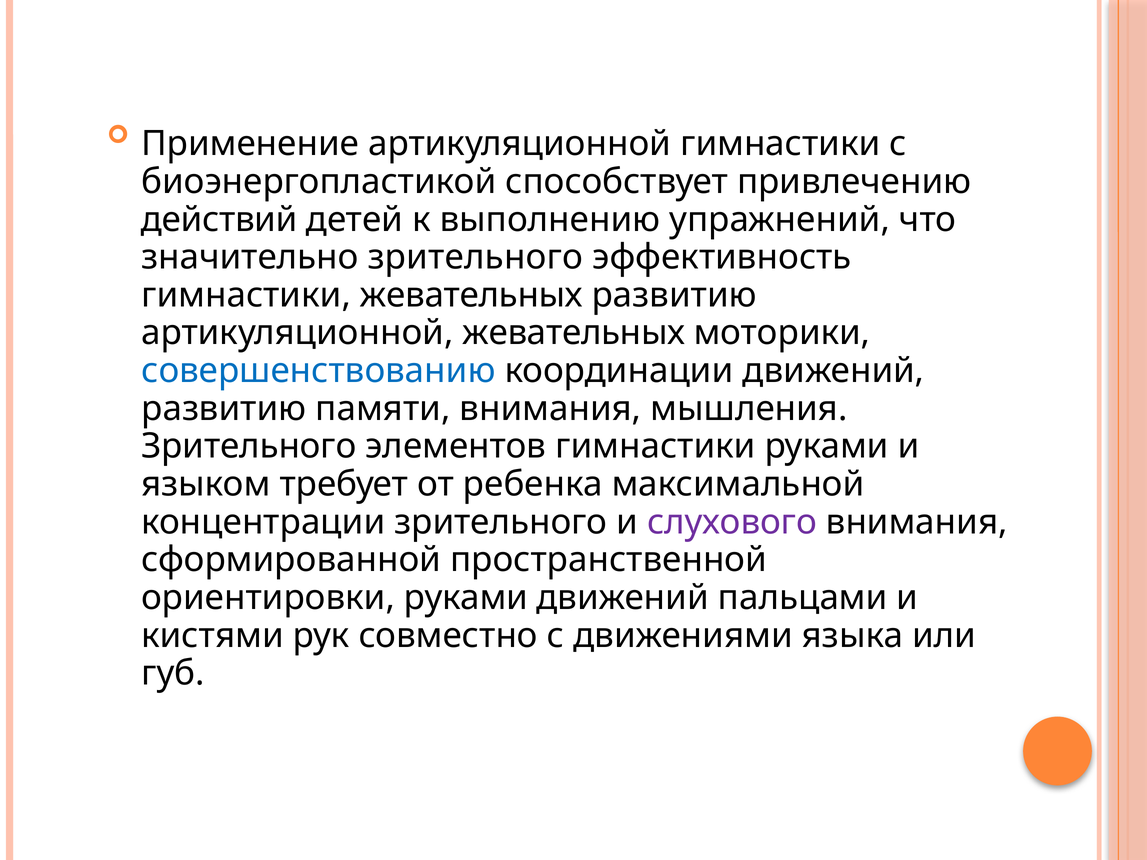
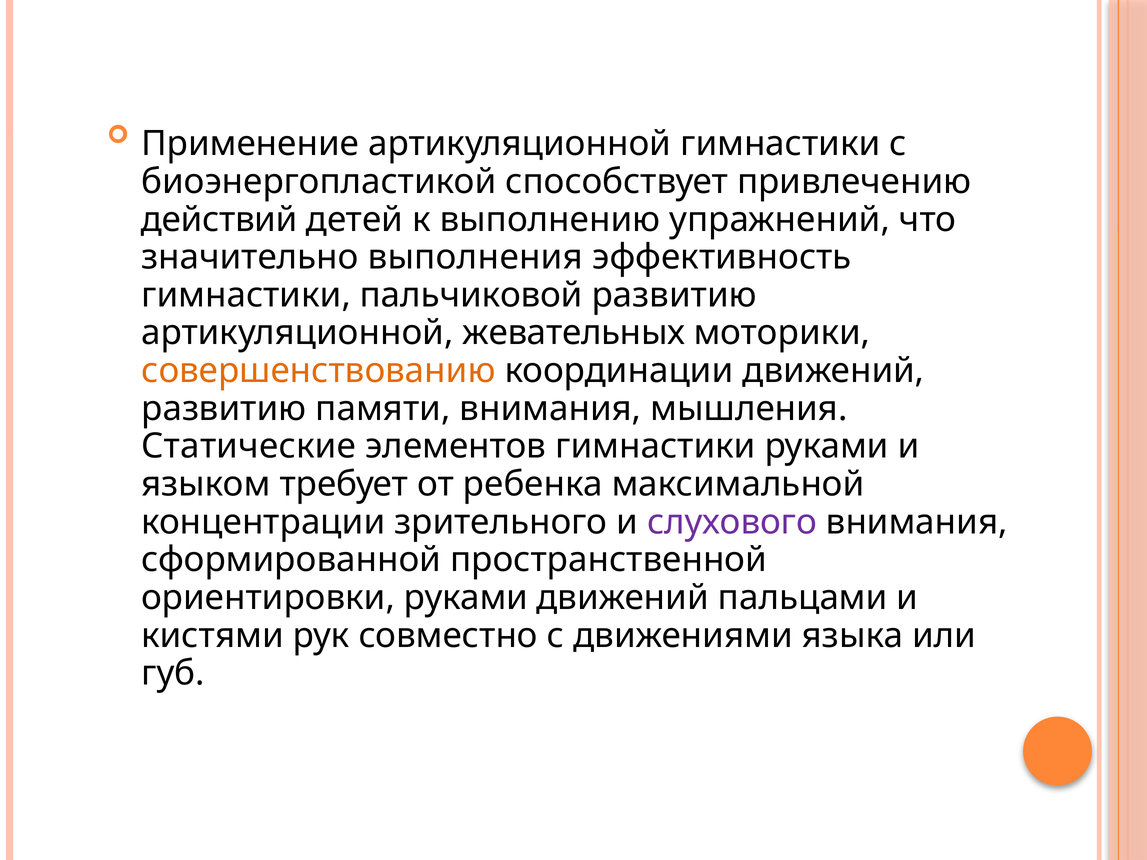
значительно зрительного: зрительного -> выполнения
гимнастики жевательных: жевательных -> пальчиковой
совершенствованию colour: blue -> orange
Зрительного at (249, 447): Зрительного -> Статические
